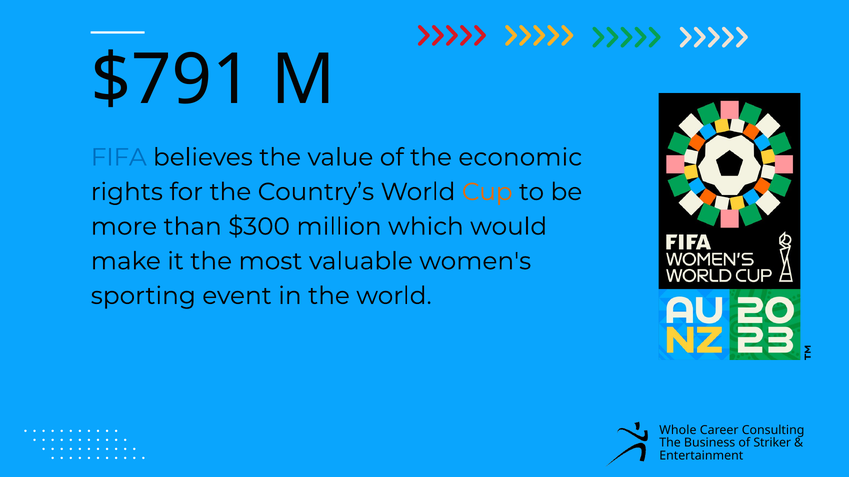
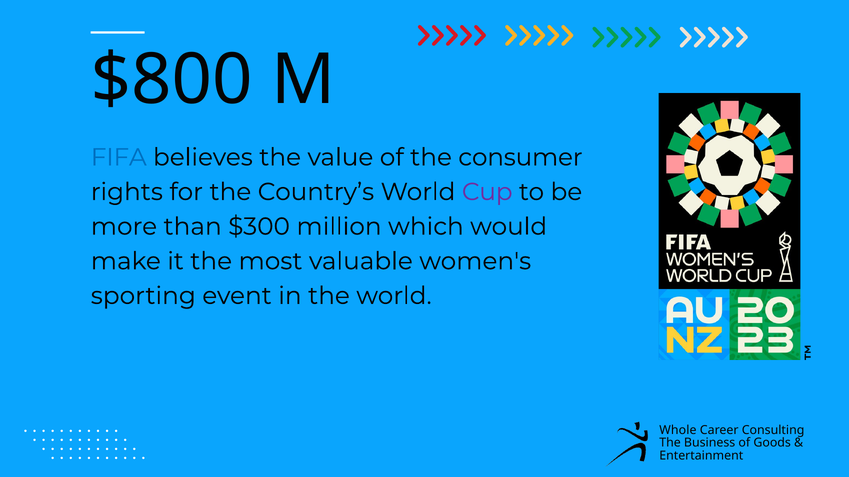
$791: $791 -> $800
economic: economic -> consumer
Cup colour: orange -> purple
Striker: Striker -> Goods
